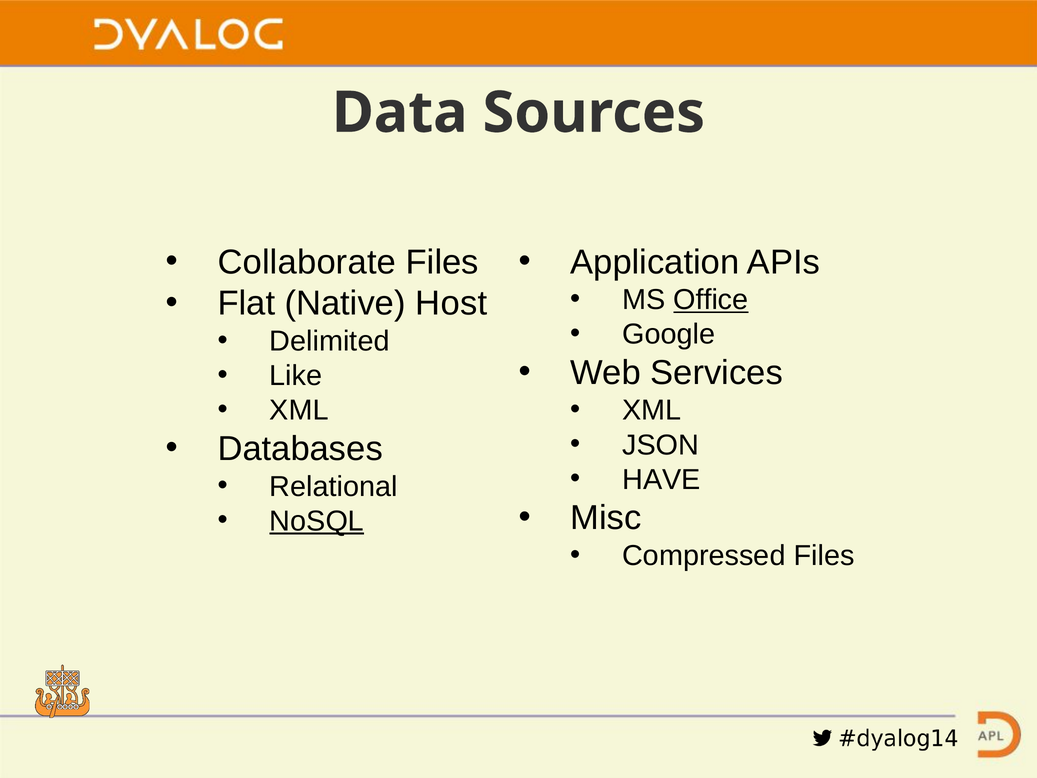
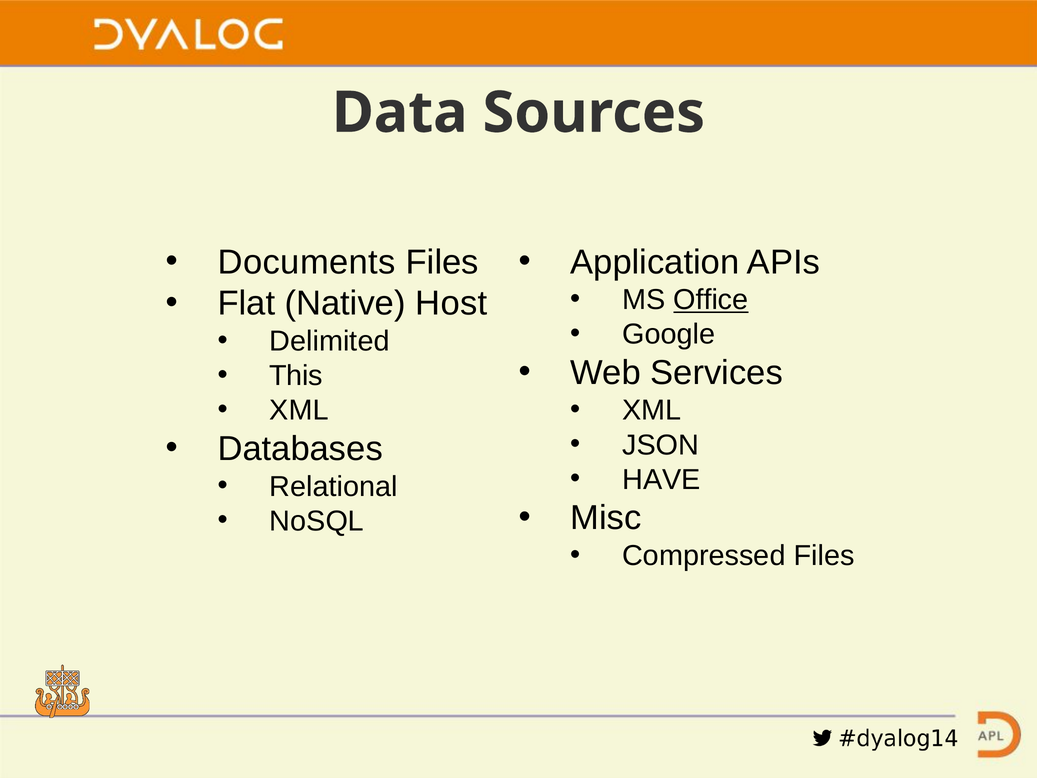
Collaborate: Collaborate -> Documents
Like: Like -> This
NoSQL underline: present -> none
